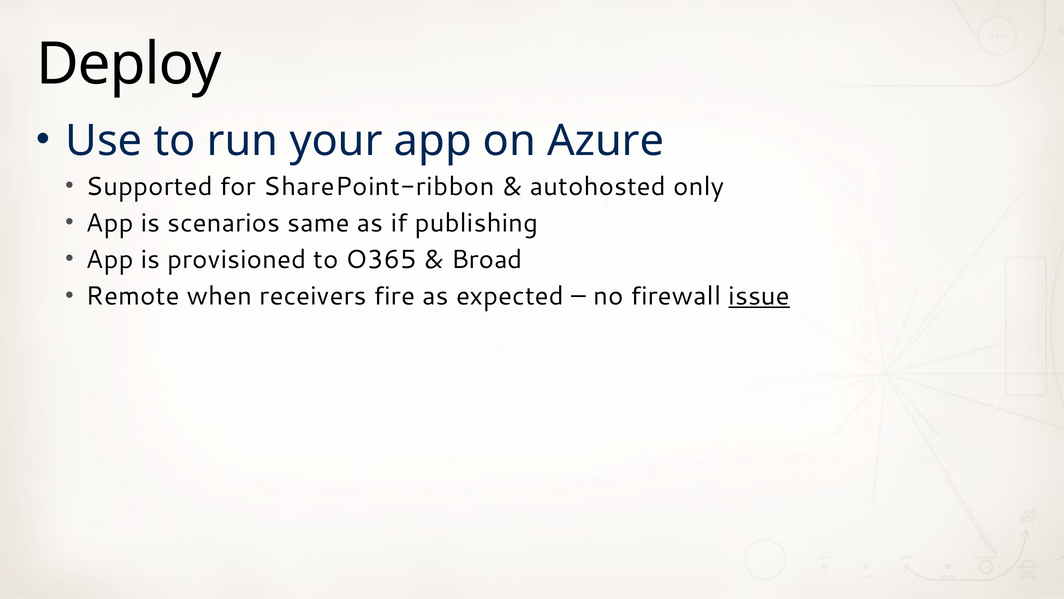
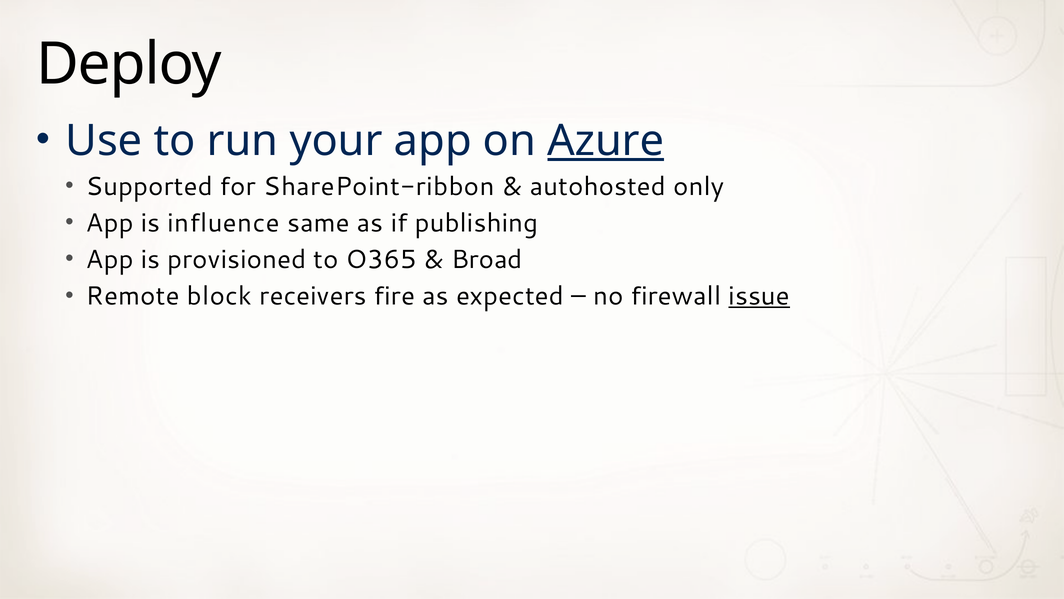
Azure underline: none -> present
scenarios: scenarios -> influence
when: when -> block
